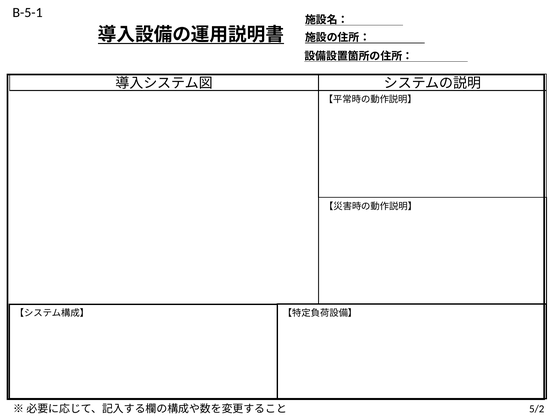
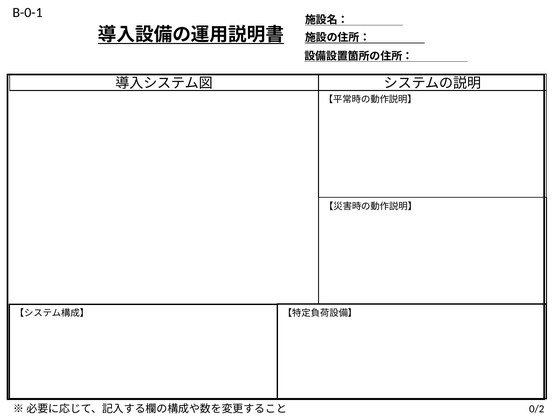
B-5-1: B-5-1 -> B-0-1
5/2: 5/2 -> 0/2
